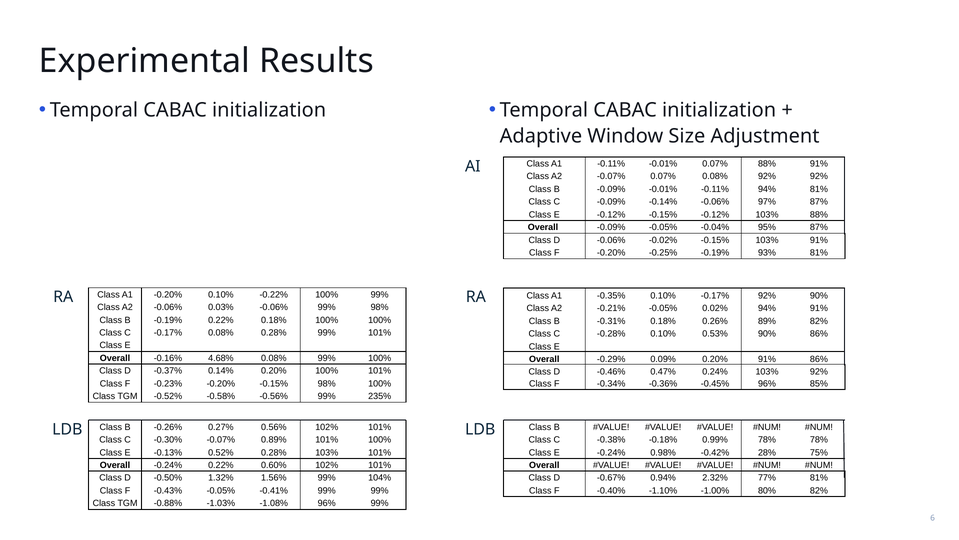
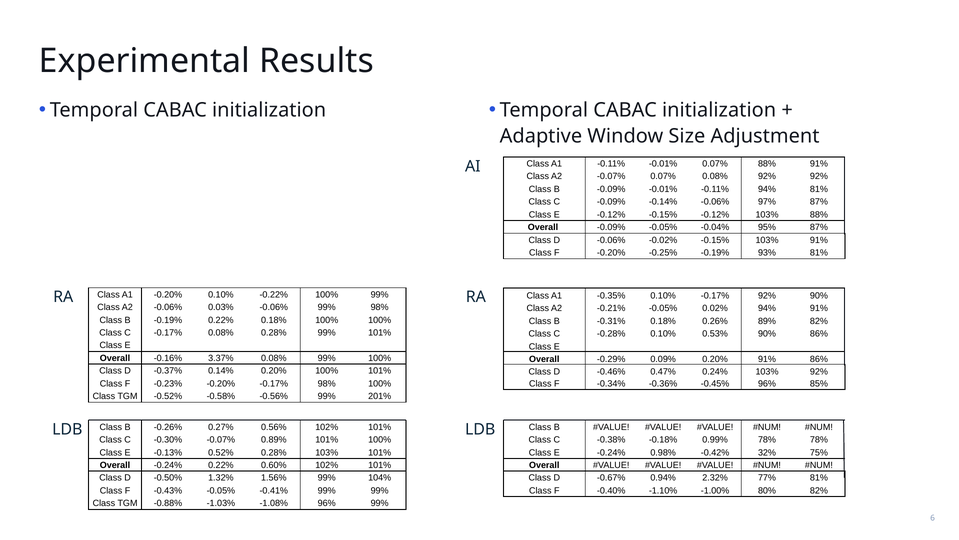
4.68%: 4.68% -> 3.37%
-0.20% -0.15%: -0.15% -> -0.17%
235%: 235% -> 201%
28%: 28% -> 32%
